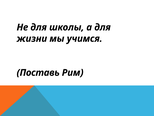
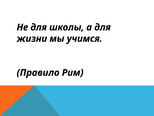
Поставь: Поставь -> Правило
